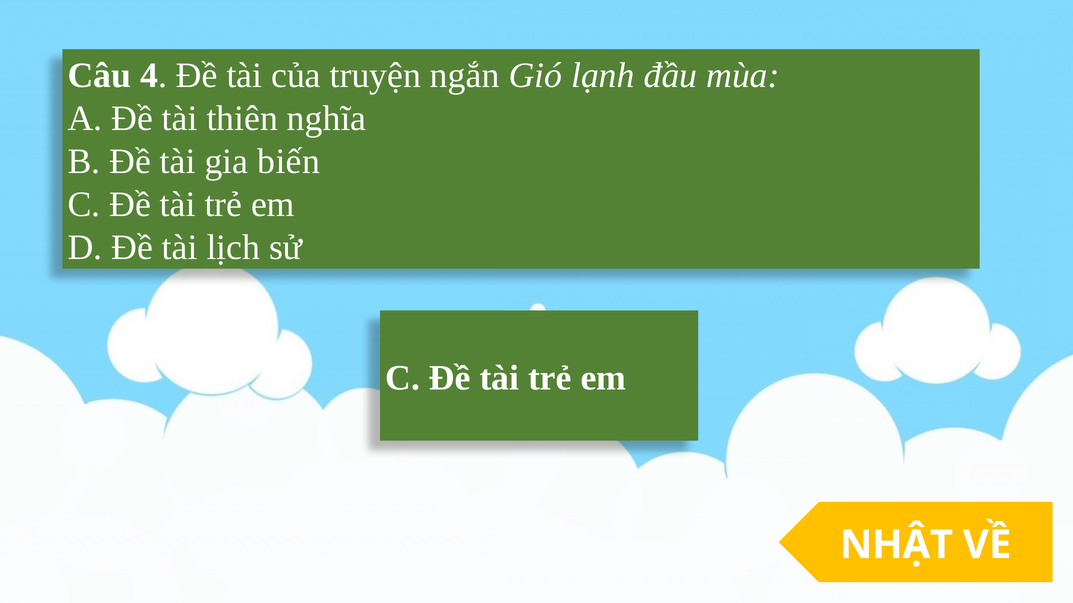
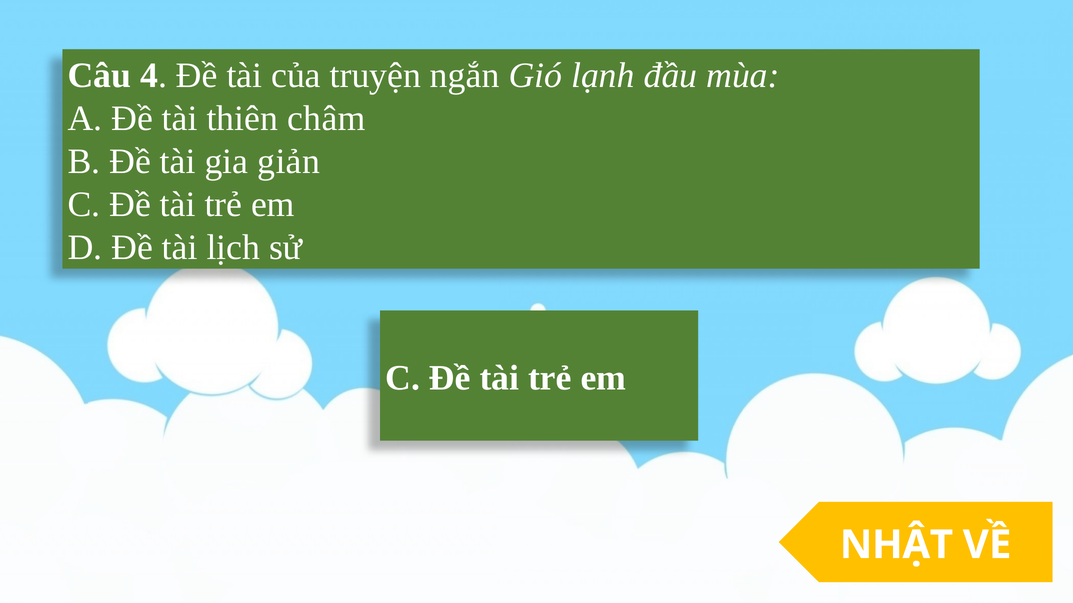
nghĩa: nghĩa -> châm
biến: biến -> giản
